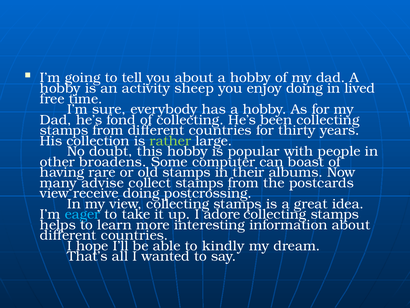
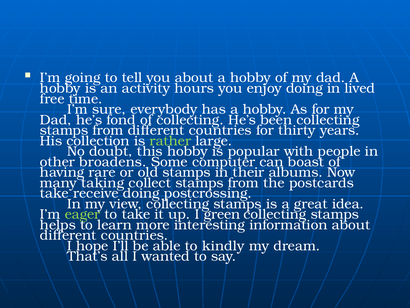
sheep: sheep -> hours
advise: advise -> taking
view at (54, 193): view -> take
eager colour: light blue -> light green
adore: adore -> green
